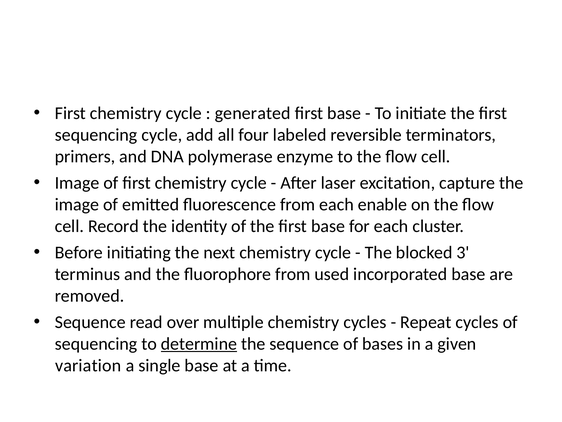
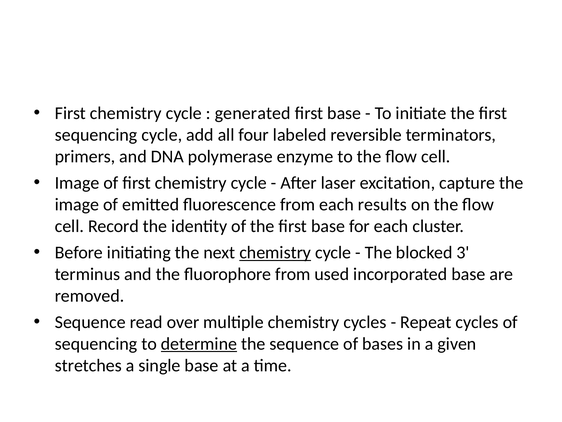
enable: enable -> results
chemistry at (275, 252) underline: none -> present
variation: variation -> stretches
